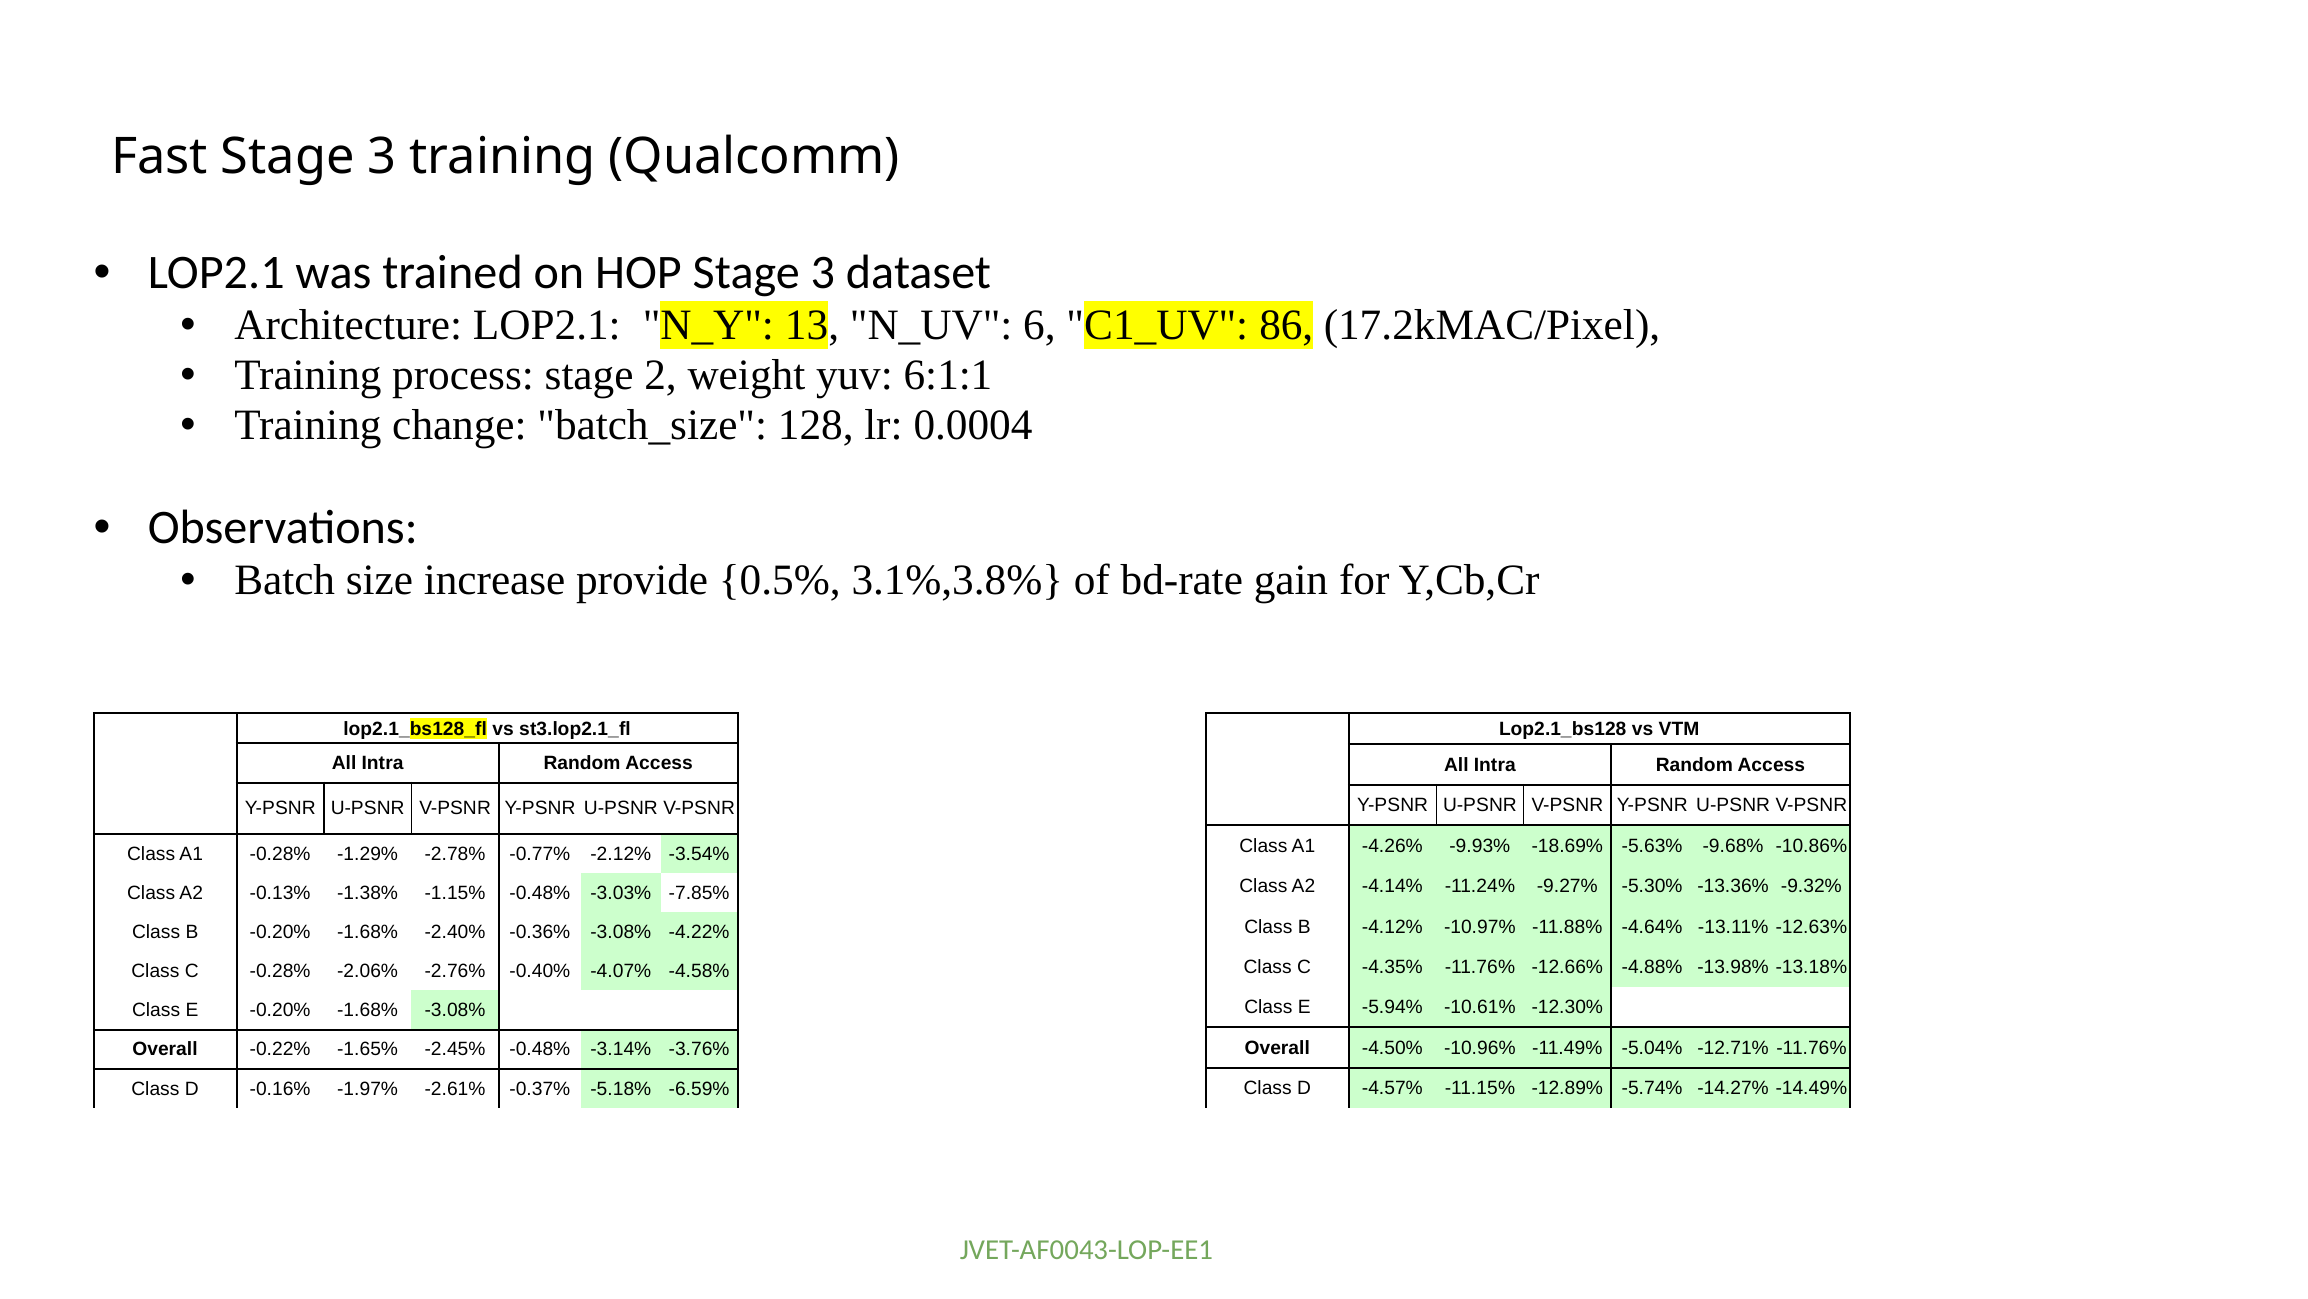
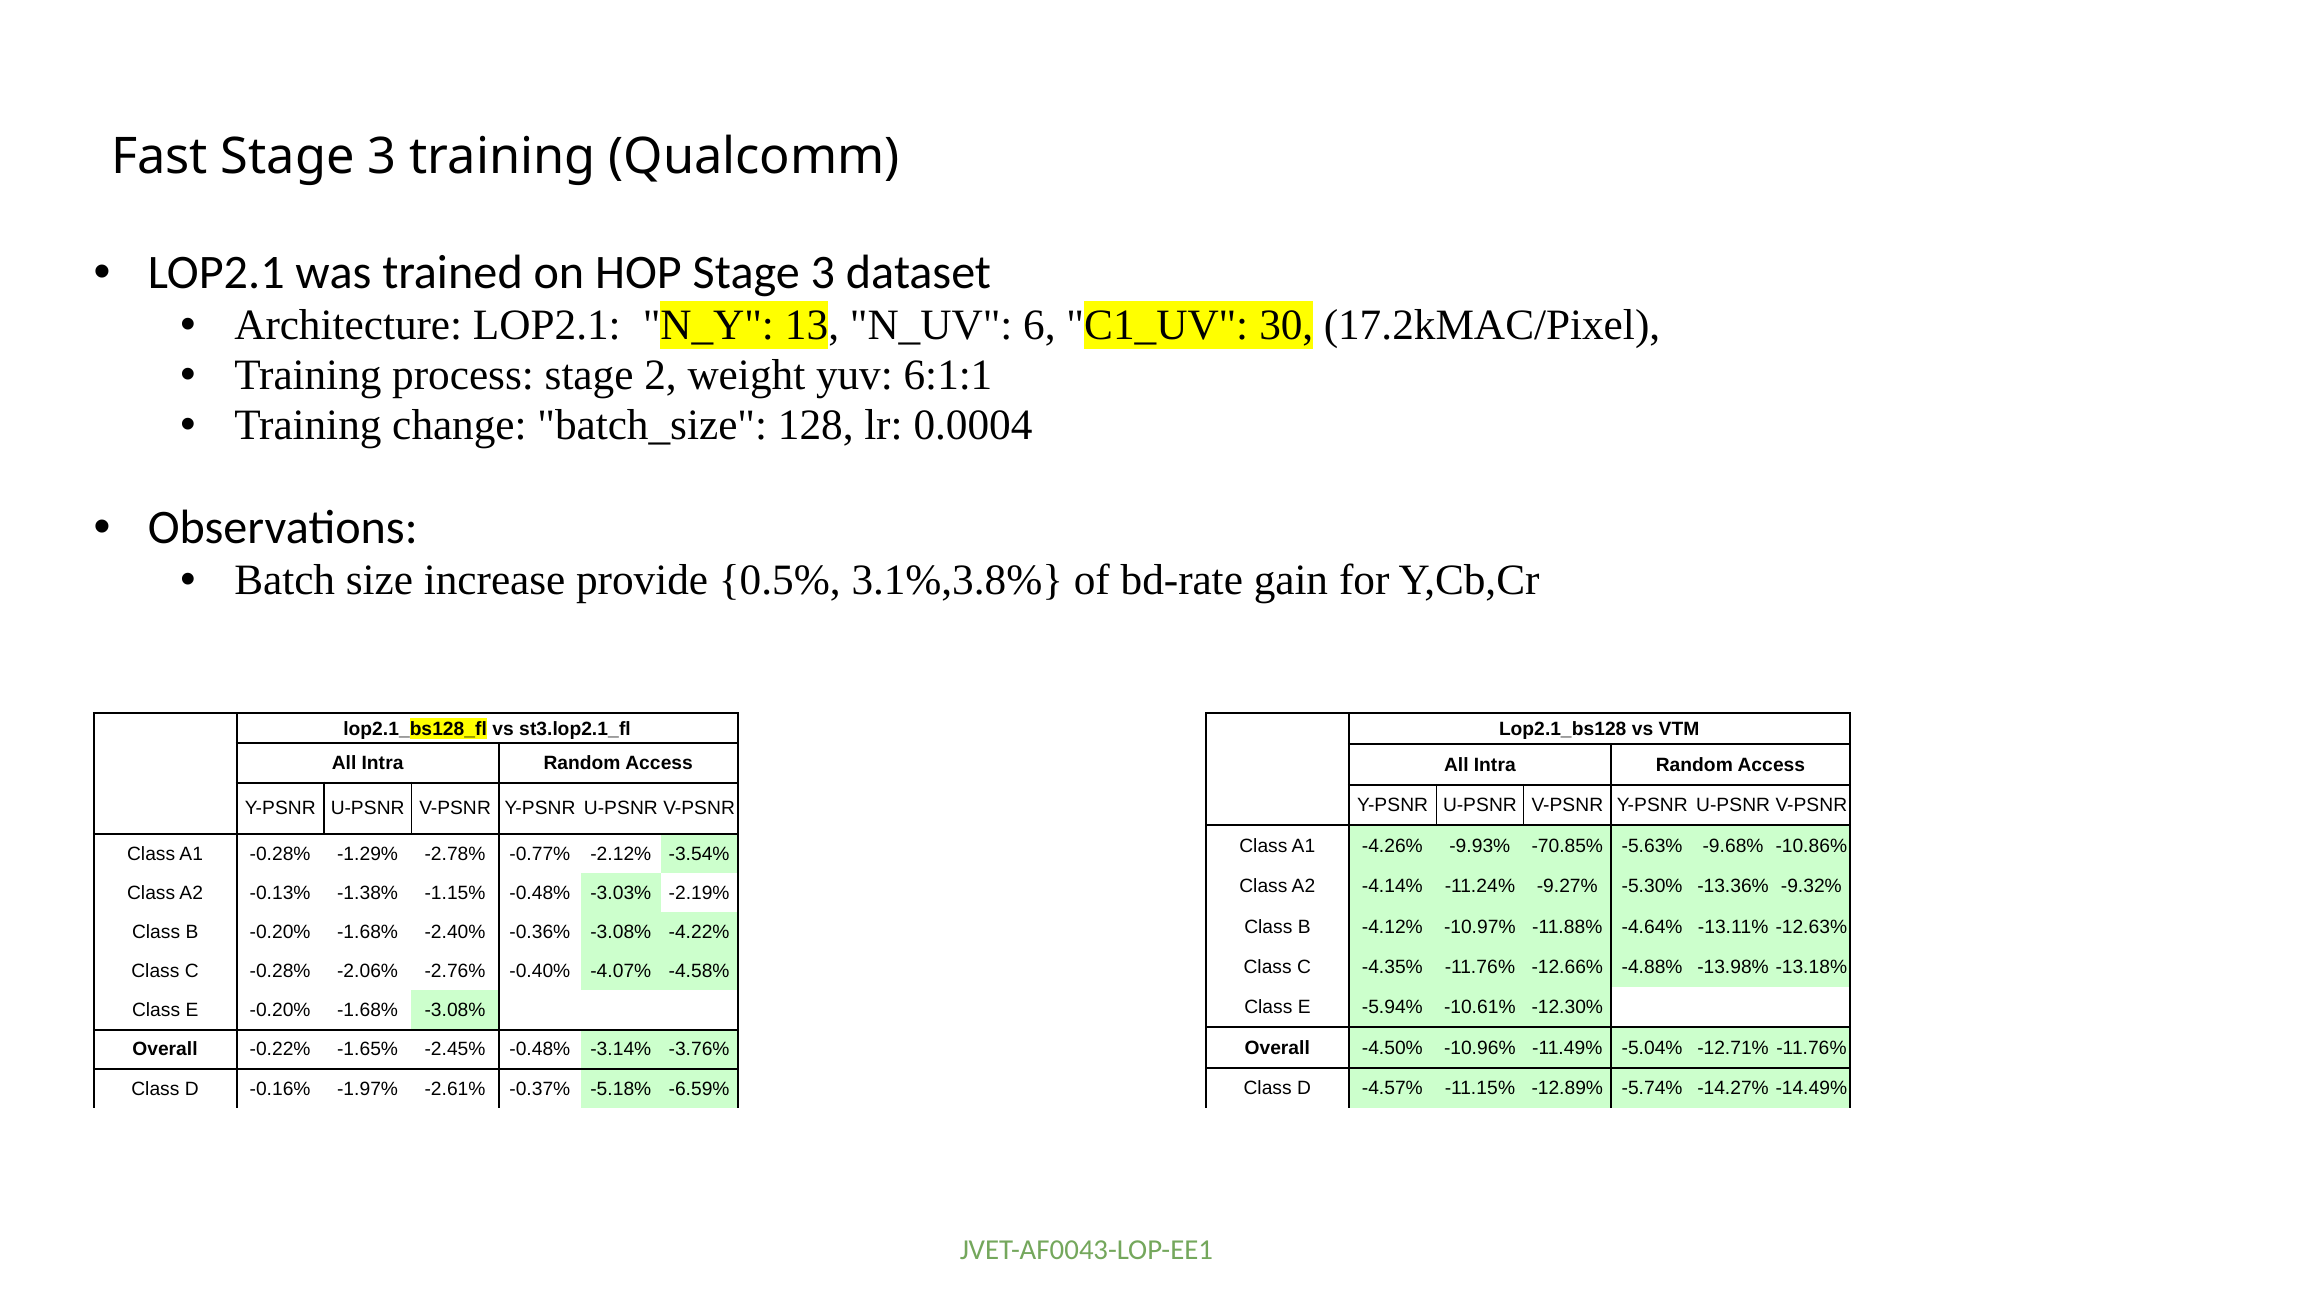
86: 86 -> 30
-18.69%: -18.69% -> -70.85%
-7.85%: -7.85% -> -2.19%
